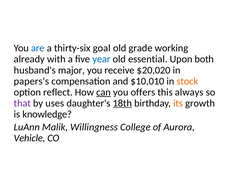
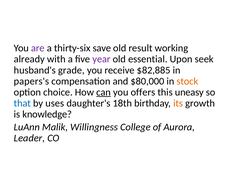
are colour: blue -> purple
goal: goal -> save
grade: grade -> result
year colour: blue -> purple
both: both -> seek
major: major -> grade
$20,020: $20,020 -> $82,885
$10,010: $10,010 -> $80,000
reflect: reflect -> choice
always: always -> uneasy
that colour: purple -> blue
18th underline: present -> none
Vehicle: Vehicle -> Leader
